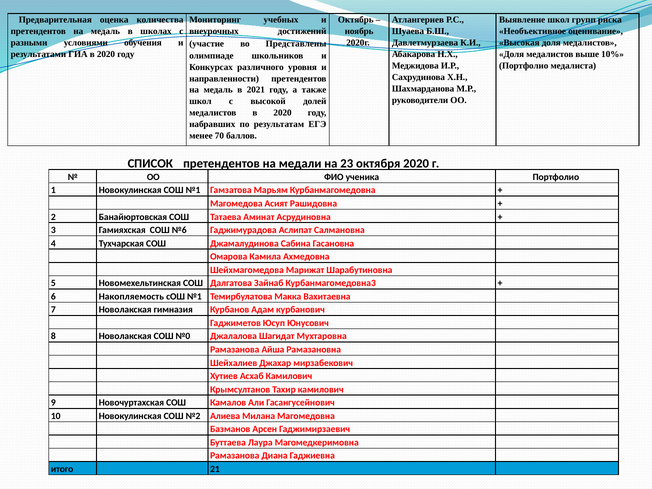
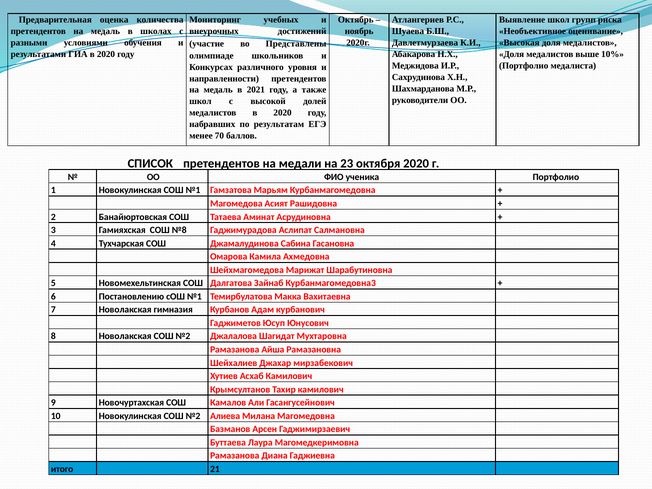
№6: №6 -> №8
Накопляемость: Накопляемость -> Постановлению
Новолакская СОШ №0: №0 -> №2
